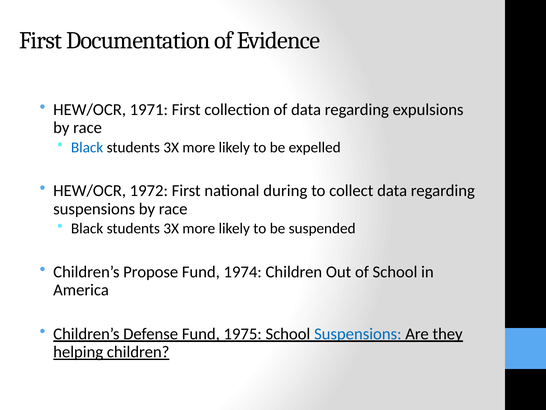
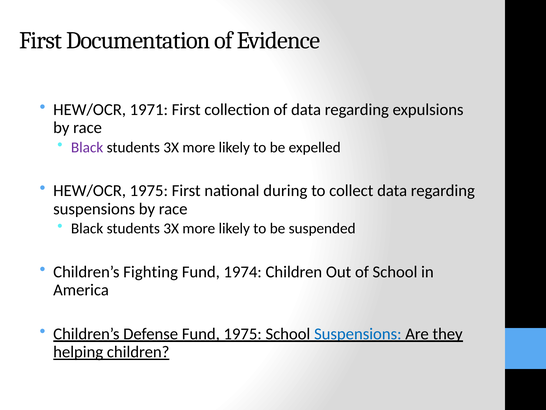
Black at (87, 147) colour: blue -> purple
HEW/OCR 1972: 1972 -> 1975
Propose: Propose -> Fighting
